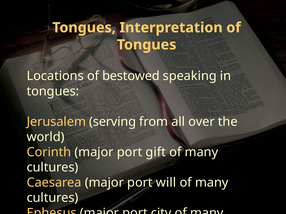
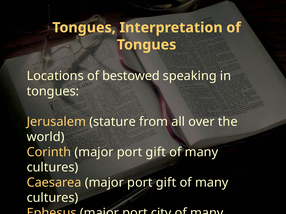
serving: serving -> stature
Caesarea major port will: will -> gift
